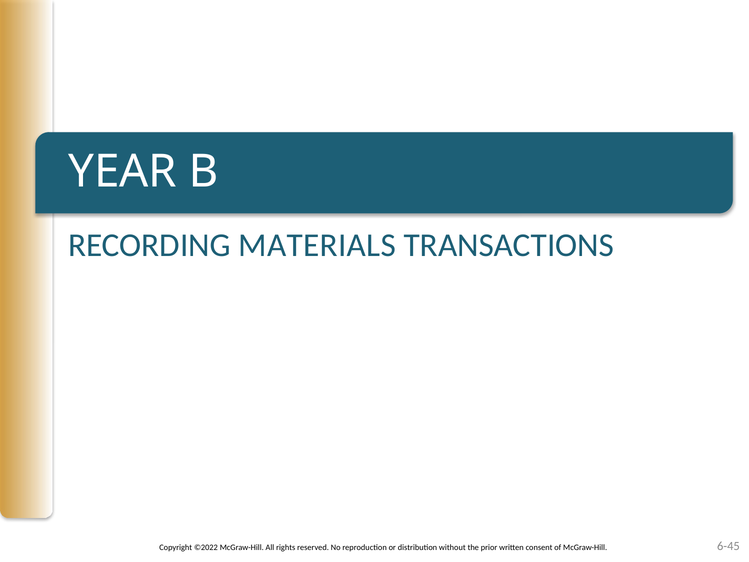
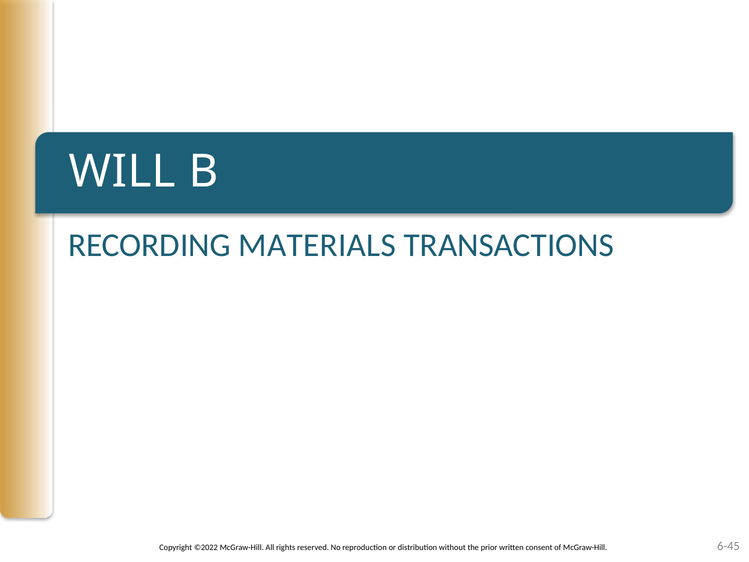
YEAR: YEAR -> WILL
